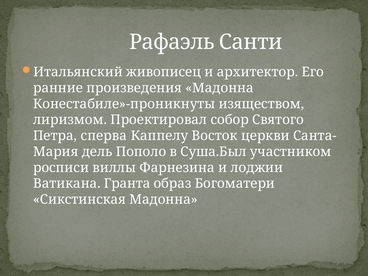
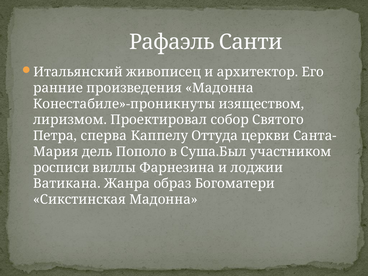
Восток: Восток -> Оттуда
Гранта: Гранта -> Жанра
